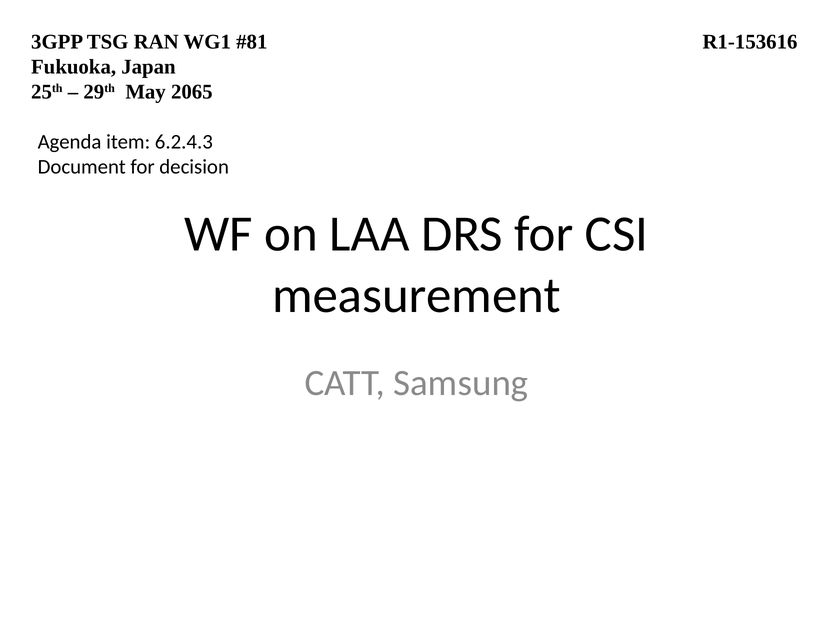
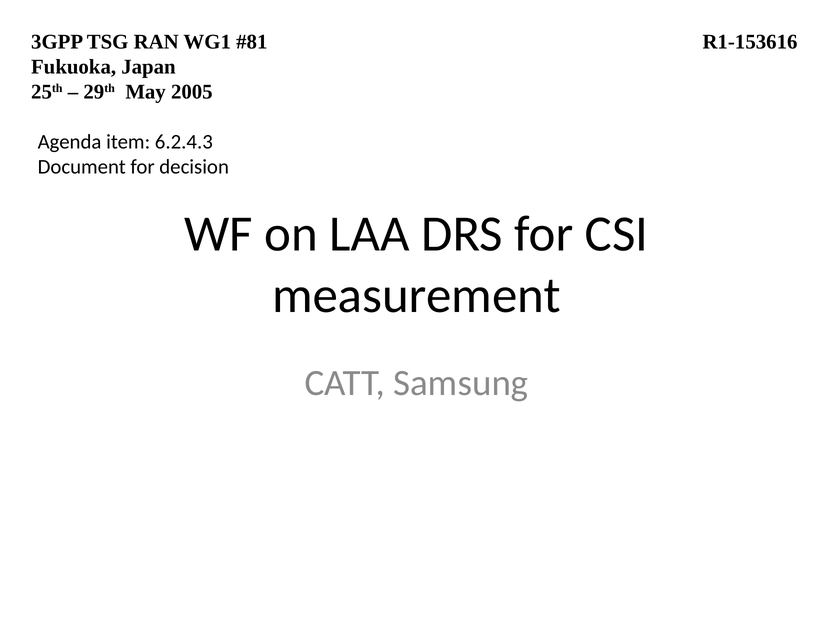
2065: 2065 -> 2005
